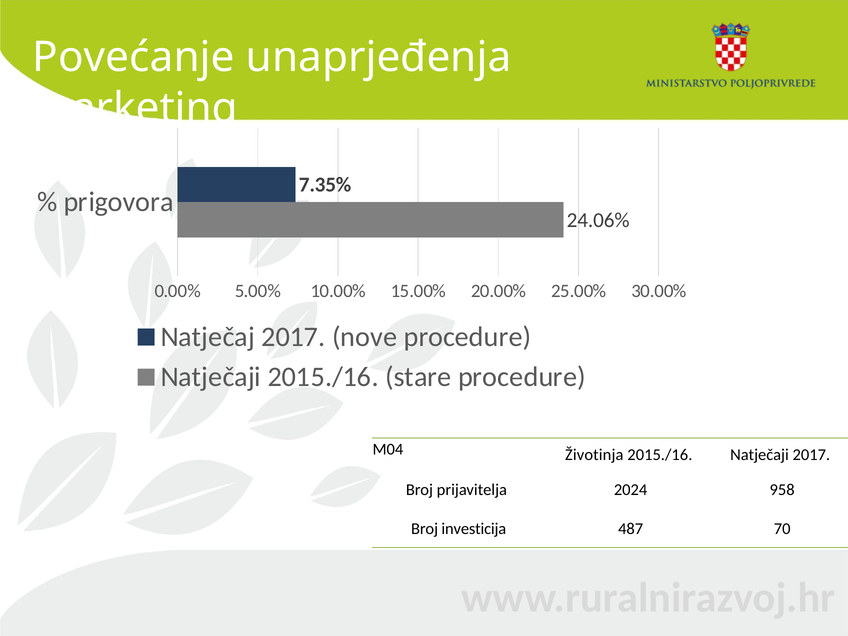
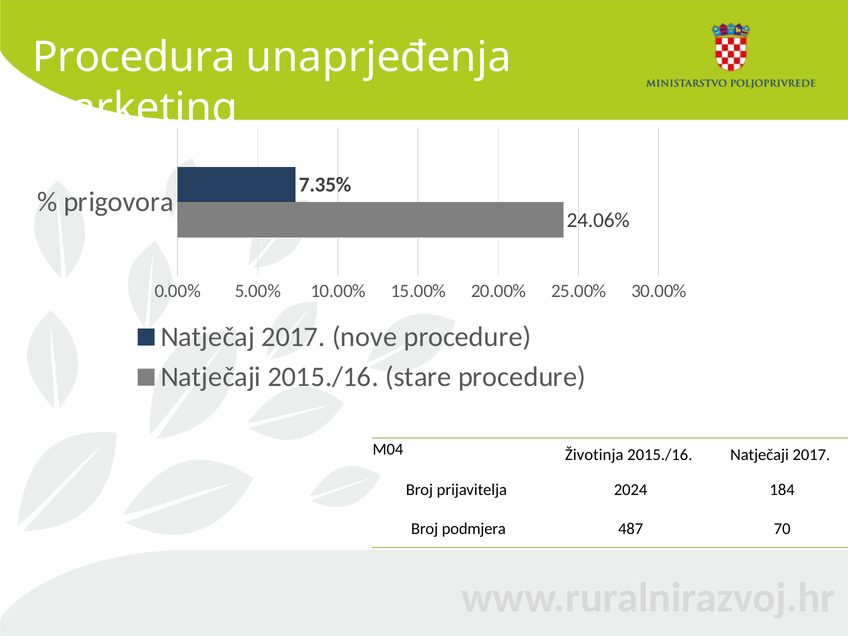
Povećanje: Povećanje -> Procedura
958: 958 -> 184
investicija: investicija -> podmjera
